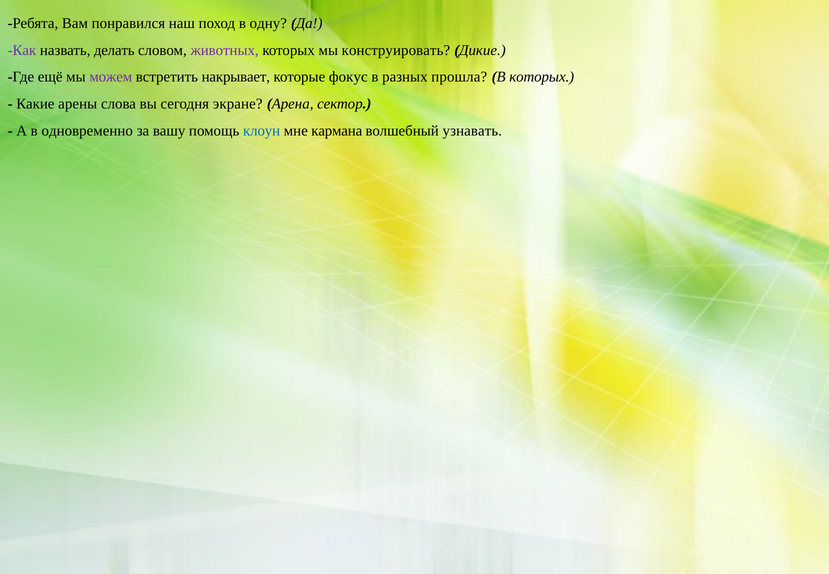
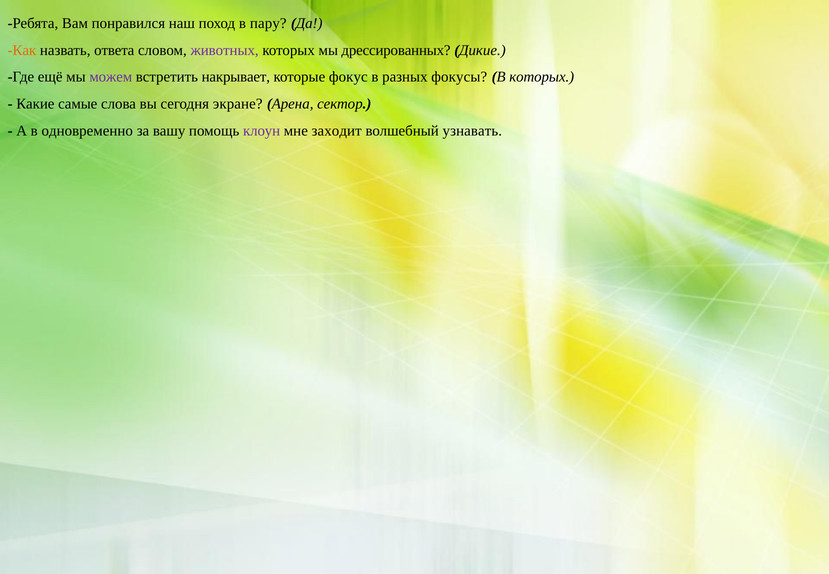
одну: одну -> пару
Как colour: purple -> orange
делать: делать -> ответа
конструировать: конструировать -> дрессированных
прошла: прошла -> фокусы
арены: арены -> самые
клоун colour: blue -> purple
кармана: кармана -> заходит
